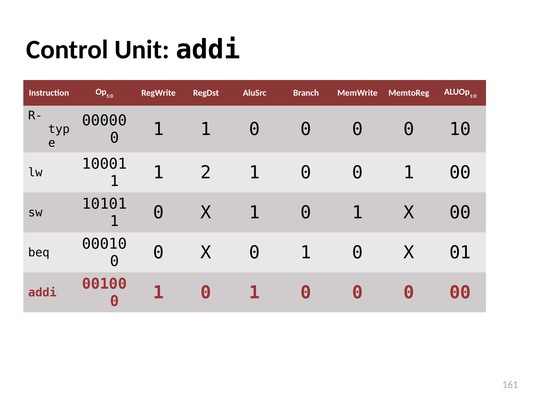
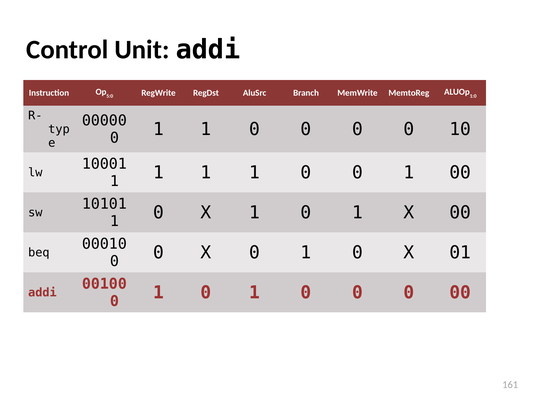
2 at (206, 173): 2 -> 1
